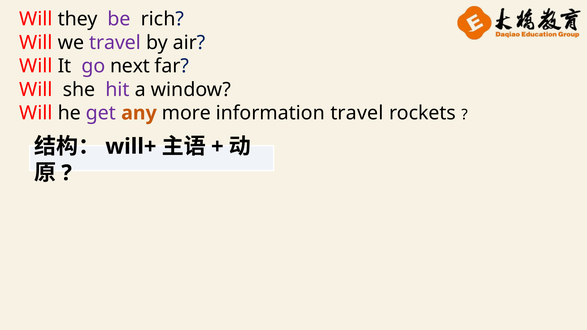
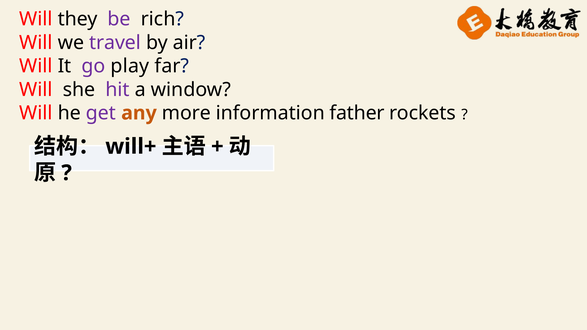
next: next -> play
information travel: travel -> father
